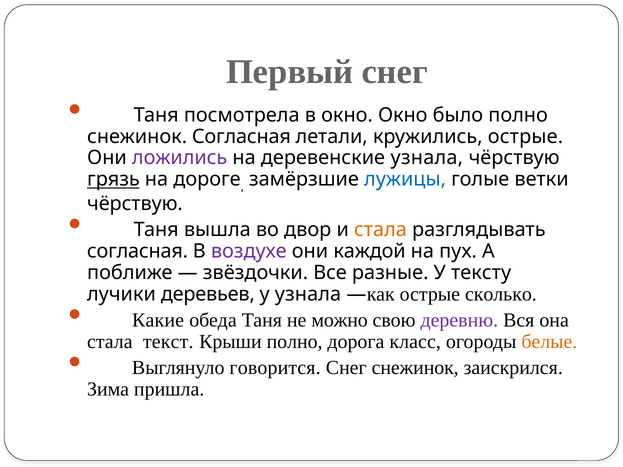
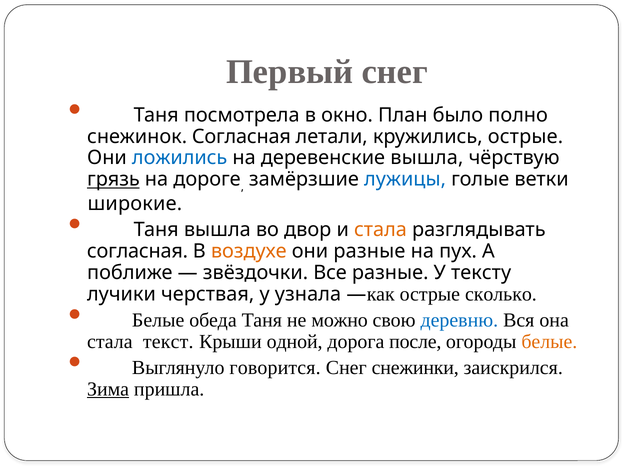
окно Окно: Окно -> План
ложились colour: purple -> blue
деревенские узнала: узнала -> вышла
чёрствую at (135, 204): чёрствую -> широкие
воздухе colour: purple -> orange
они каждой: каждой -> разные
деревьев: деревьев -> черствая
Какие at (158, 320): Какие -> Белые
деревню colour: purple -> blue
Крыши полно: полно -> одной
класс: класс -> после
Снег снежинок: снежинок -> снежинки
Зима underline: none -> present
